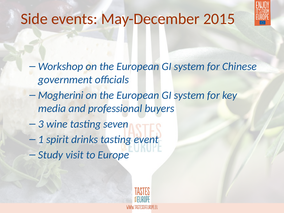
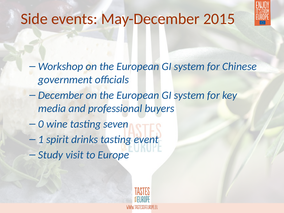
Mogherini: Mogherini -> December
3: 3 -> 0
